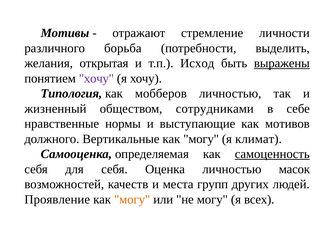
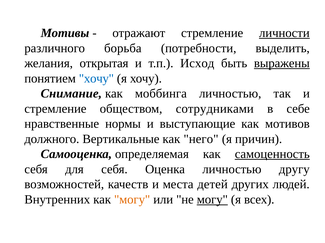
личности underline: none -> present
хочу at (96, 79) colour: purple -> blue
Типология: Типология -> Снимание
мобберов: мобберов -> моббинга
жизненный at (55, 109): жизненный -> стремление
могу at (201, 139): могу -> него
климат: климат -> причин
масок: масок -> другу
групп: групп -> детей
Проявление: Проявление -> Внутренних
могу at (212, 200) underline: none -> present
